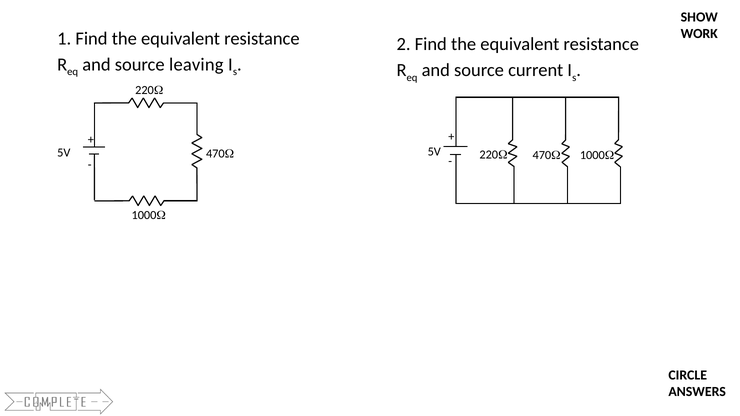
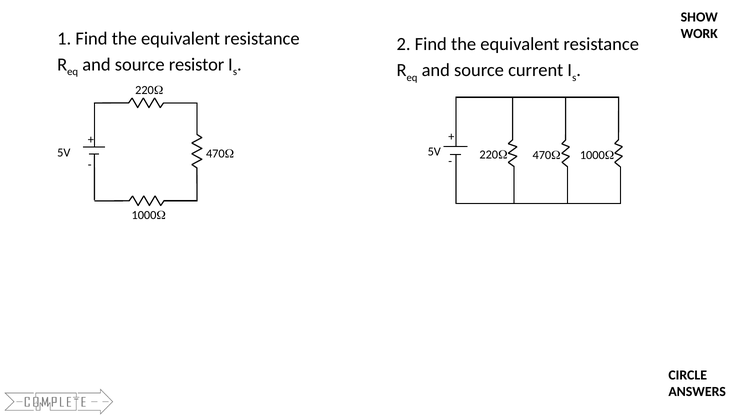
leaving: leaving -> resistor
